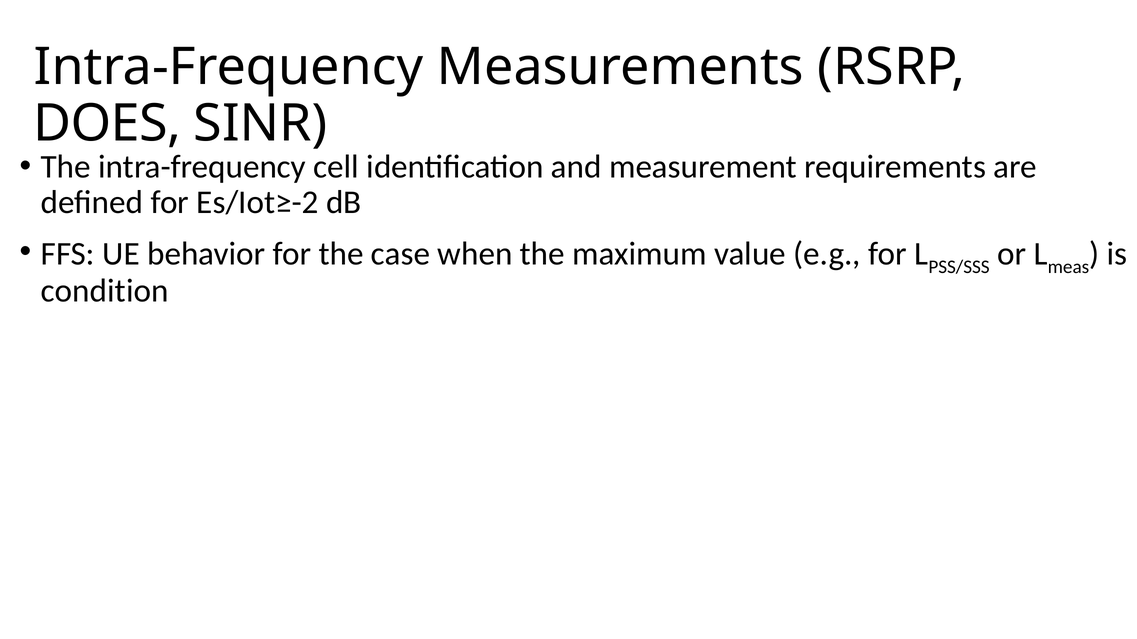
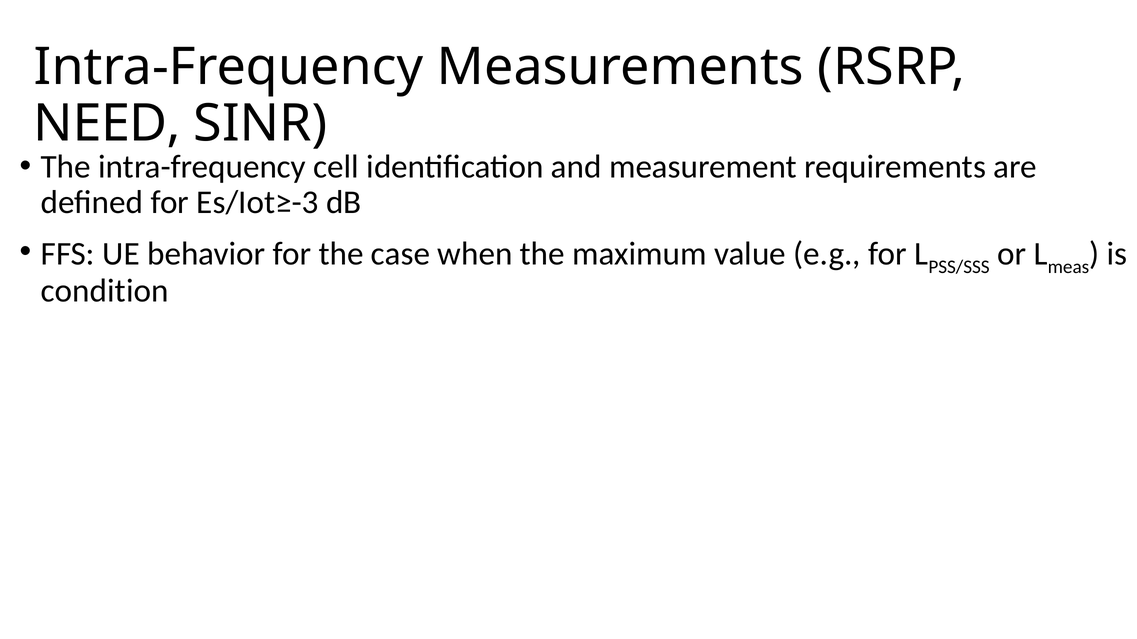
DOES: DOES -> NEED
Es/Iot≥-2: Es/Iot≥-2 -> Es/Iot≥-3
